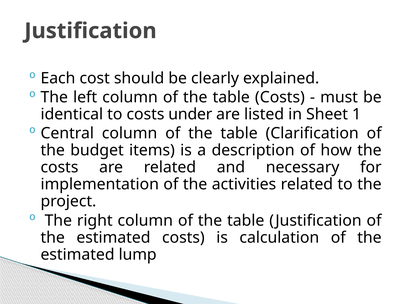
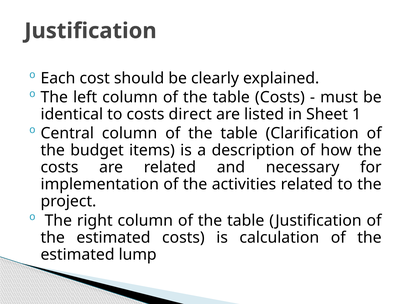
under: under -> direct
